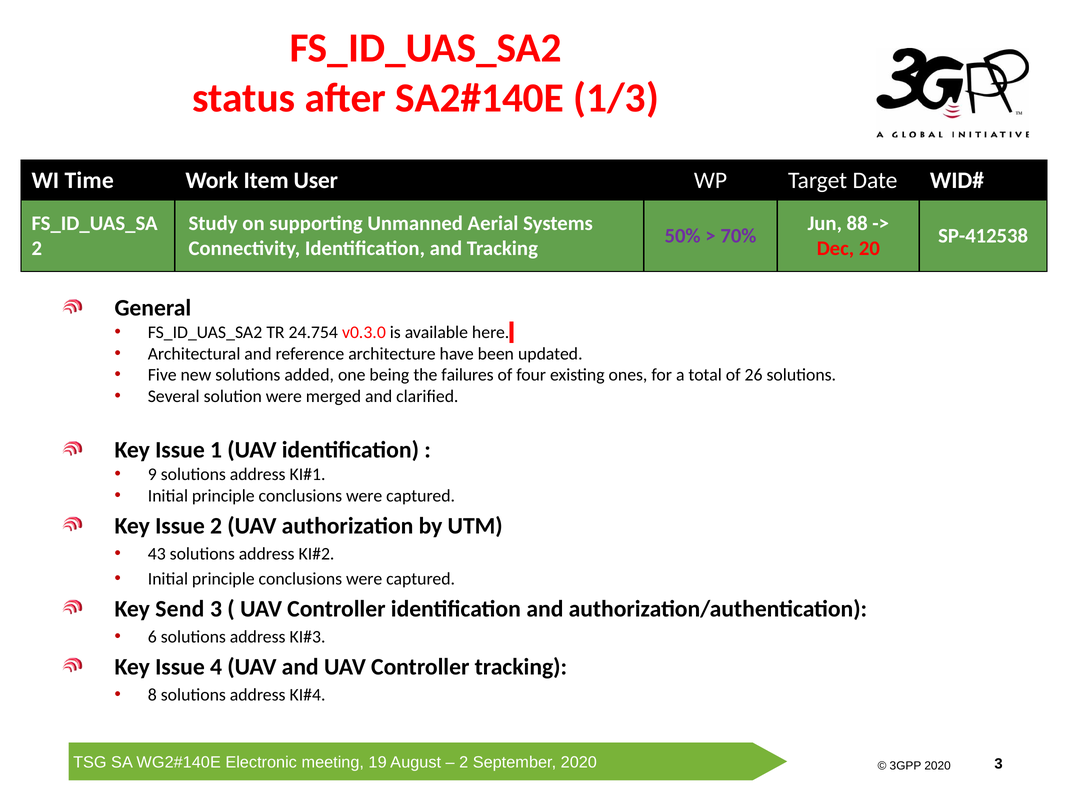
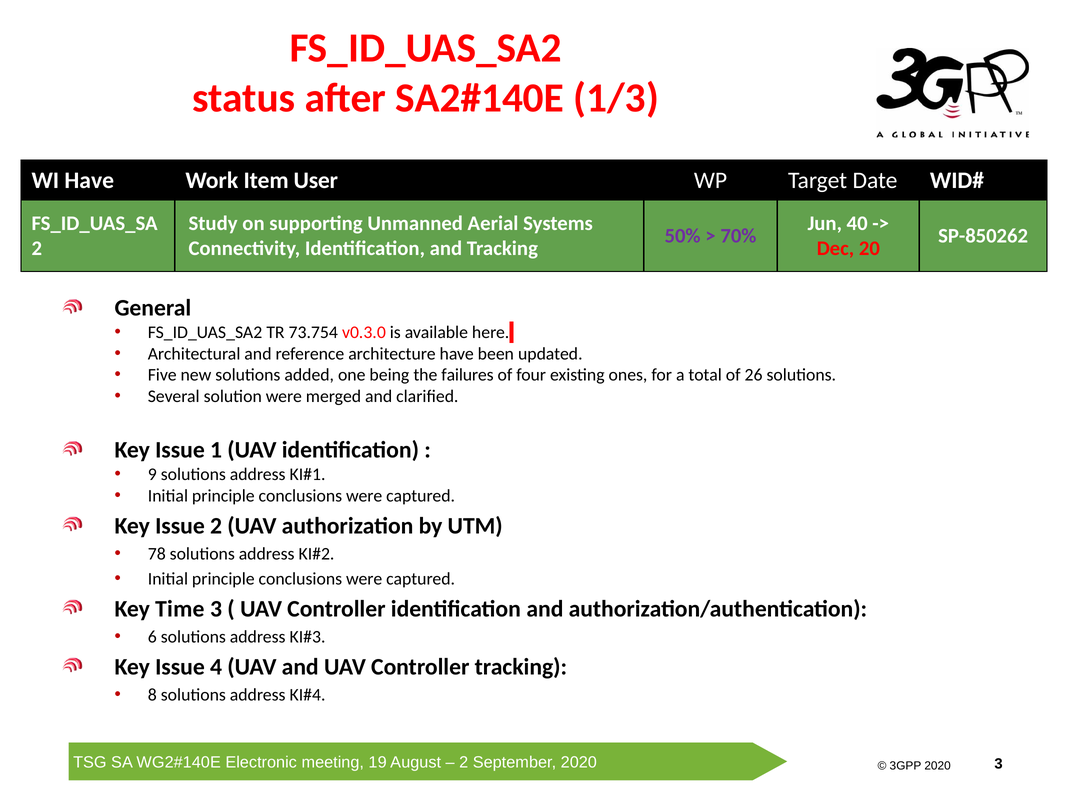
WI Time: Time -> Have
88: 88 -> 40
SP-412538: SP-412538 -> SP-850262
24.754: 24.754 -> 73.754
43: 43 -> 78
Send: Send -> Time
